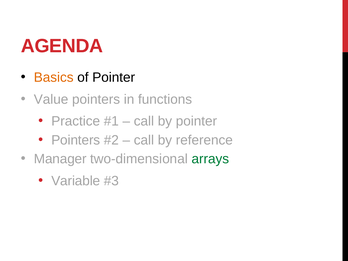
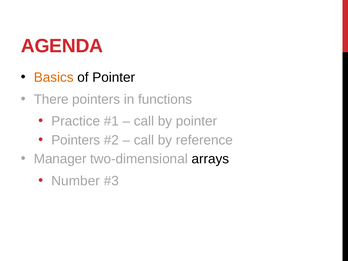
Value: Value -> There
arrays colour: green -> black
Variable: Variable -> Number
